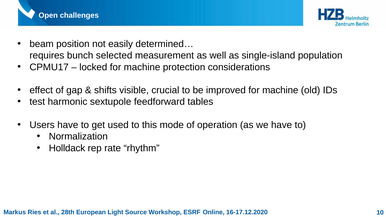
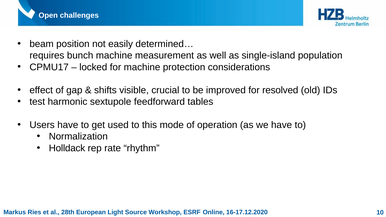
bunch selected: selected -> machine
improved for machine: machine -> resolved
